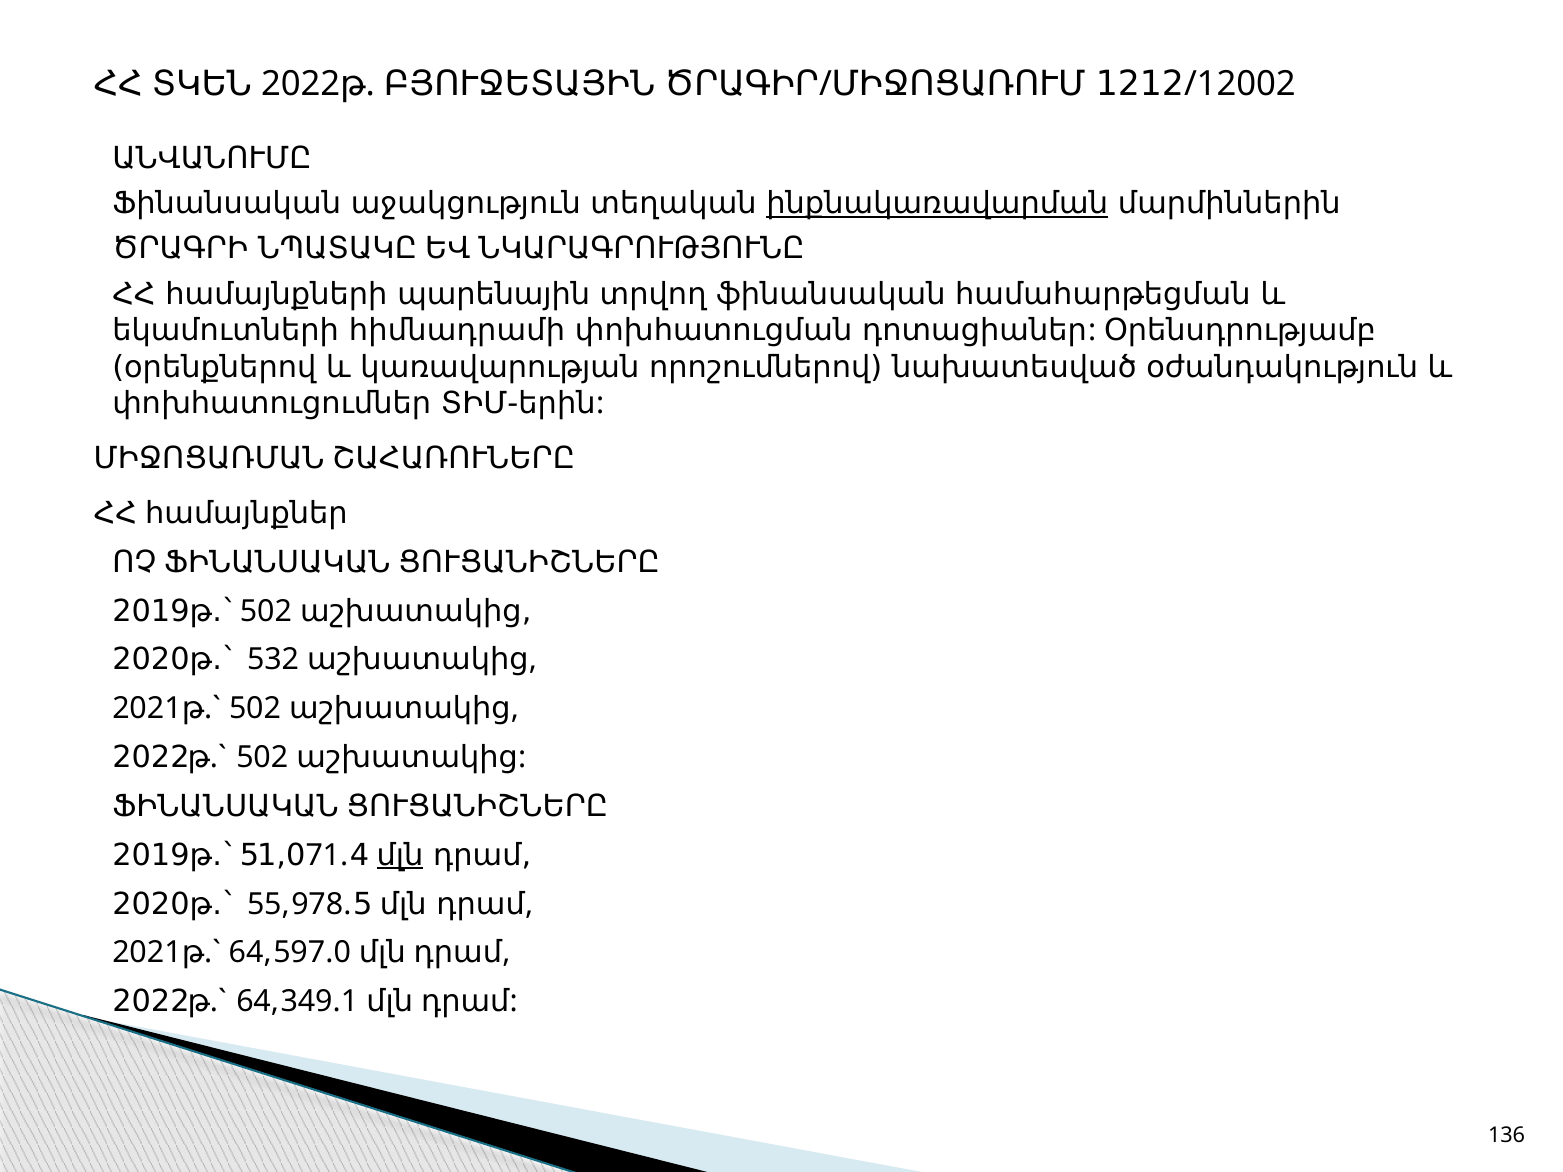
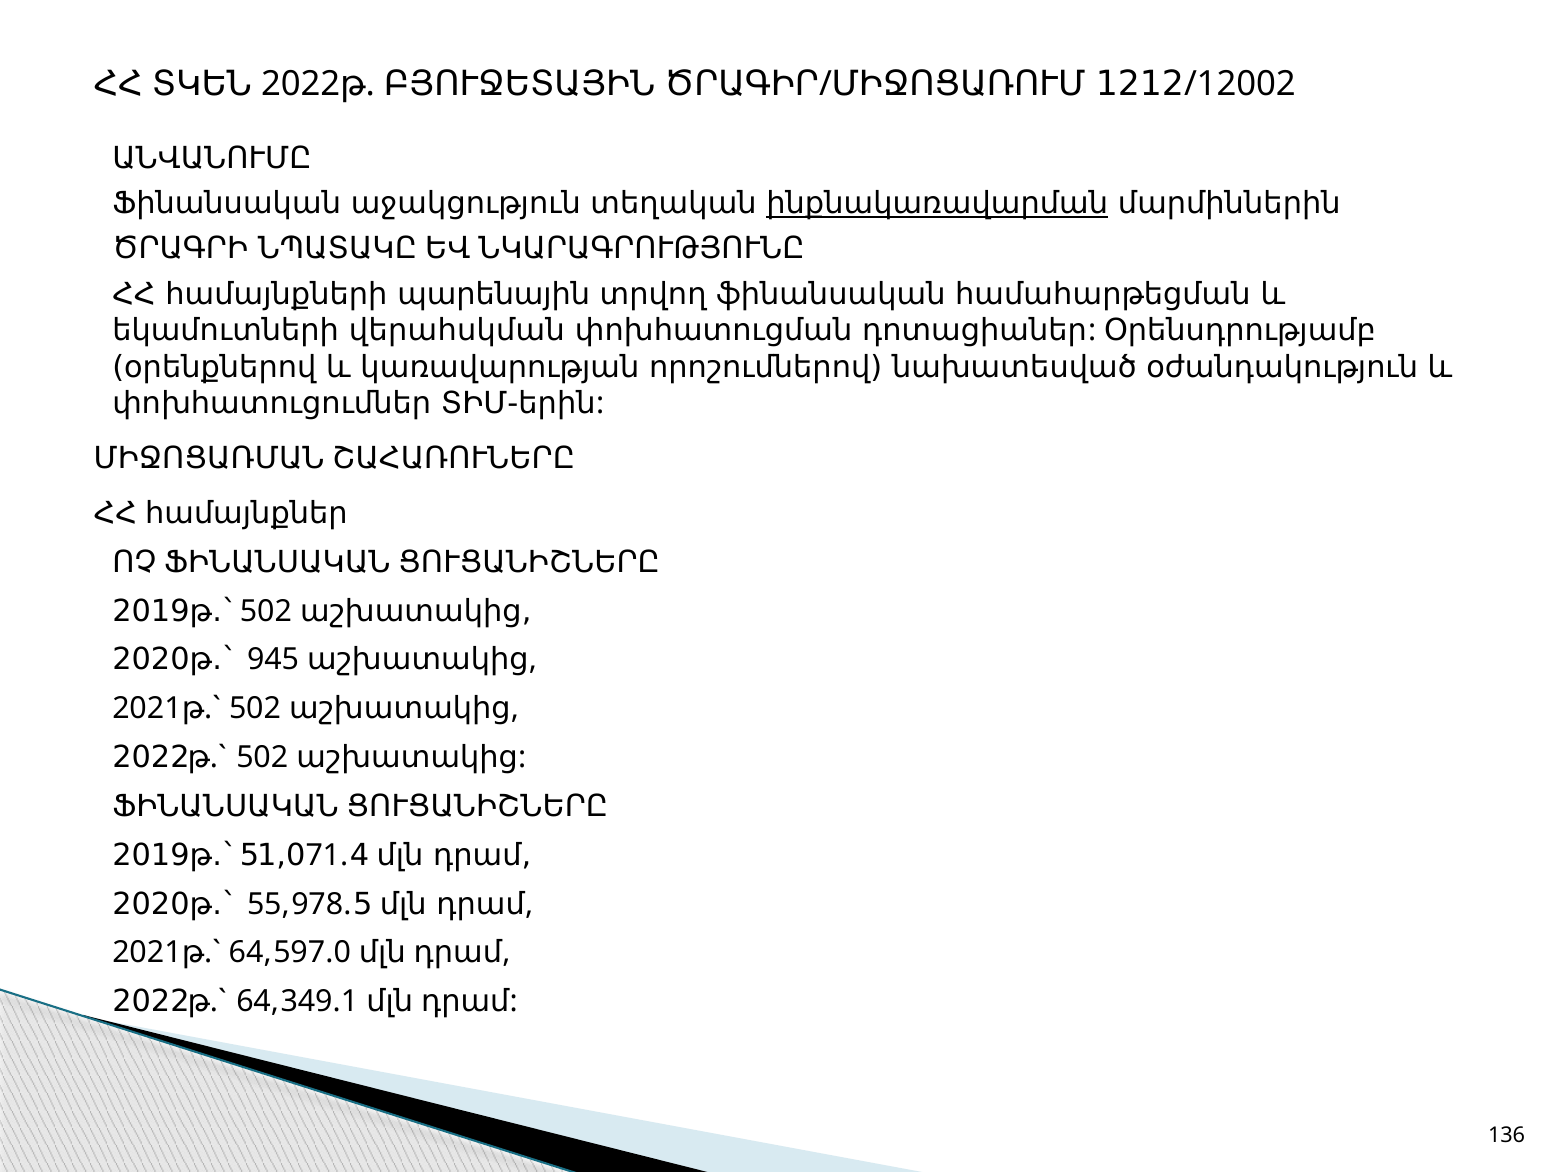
հիմնադրամի: հիմնադրամի -> վերահսկման
532: 532 -> 945
մլն at (400, 855) underline: present -> none
